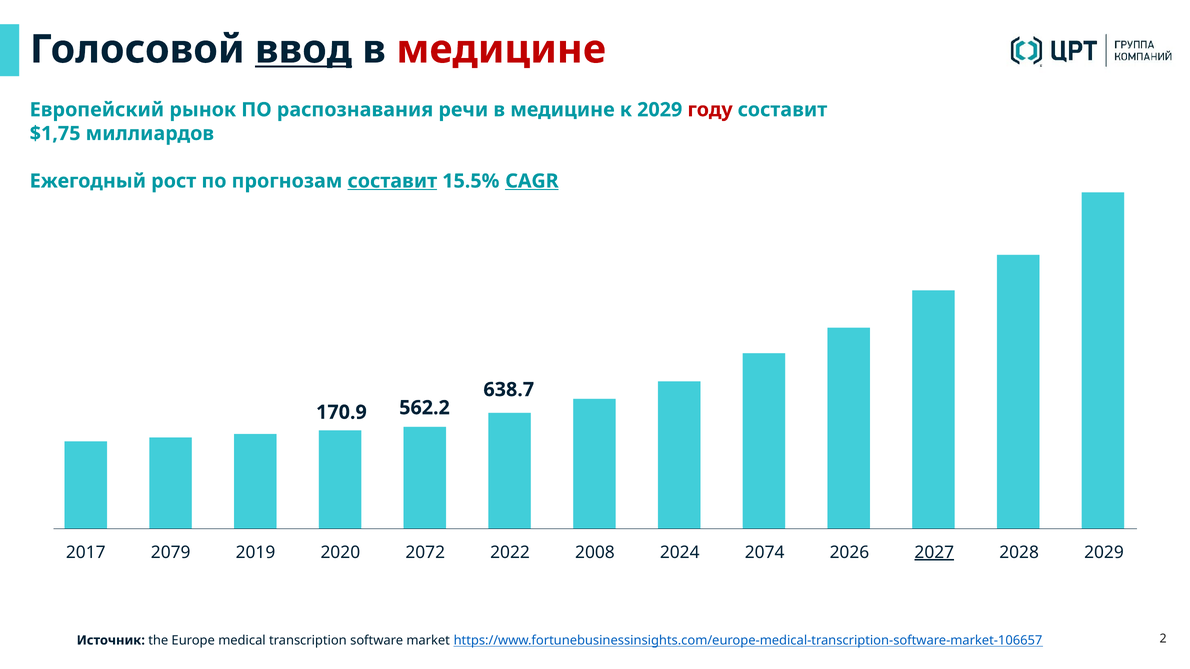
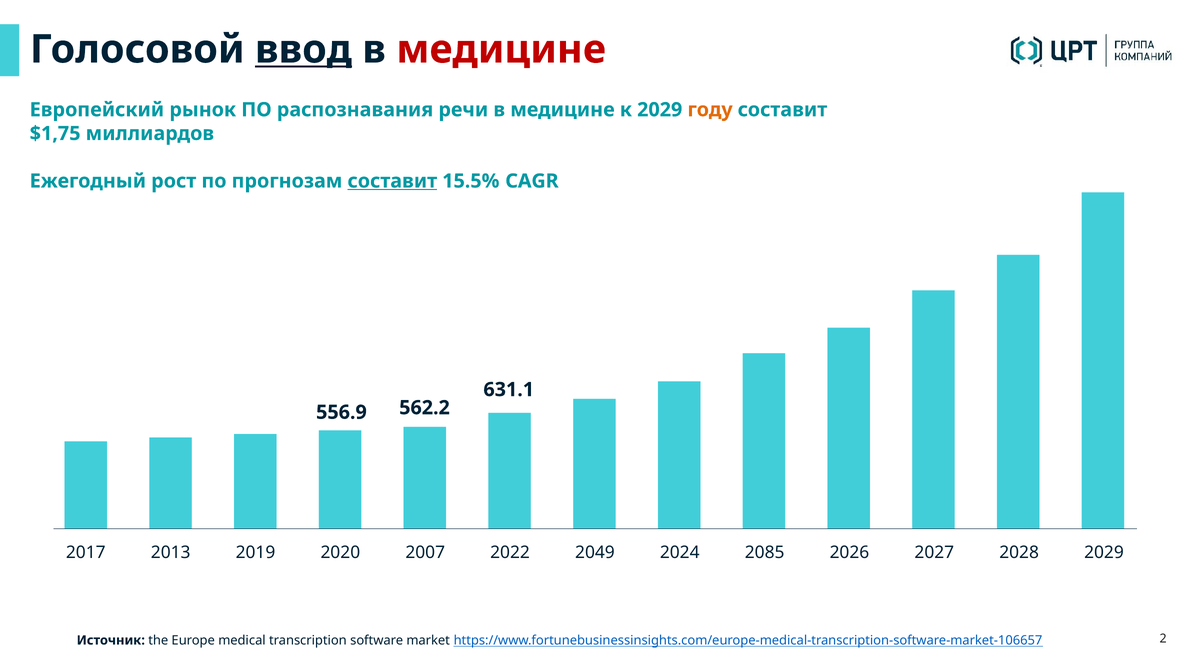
году colour: red -> orange
CAGR underline: present -> none
638.7: 638.7 -> 631.1
170.9: 170.9 -> 556.9
2079: 2079 -> 2013
2072: 2072 -> 2007
2008: 2008 -> 2049
2074: 2074 -> 2085
2027 underline: present -> none
